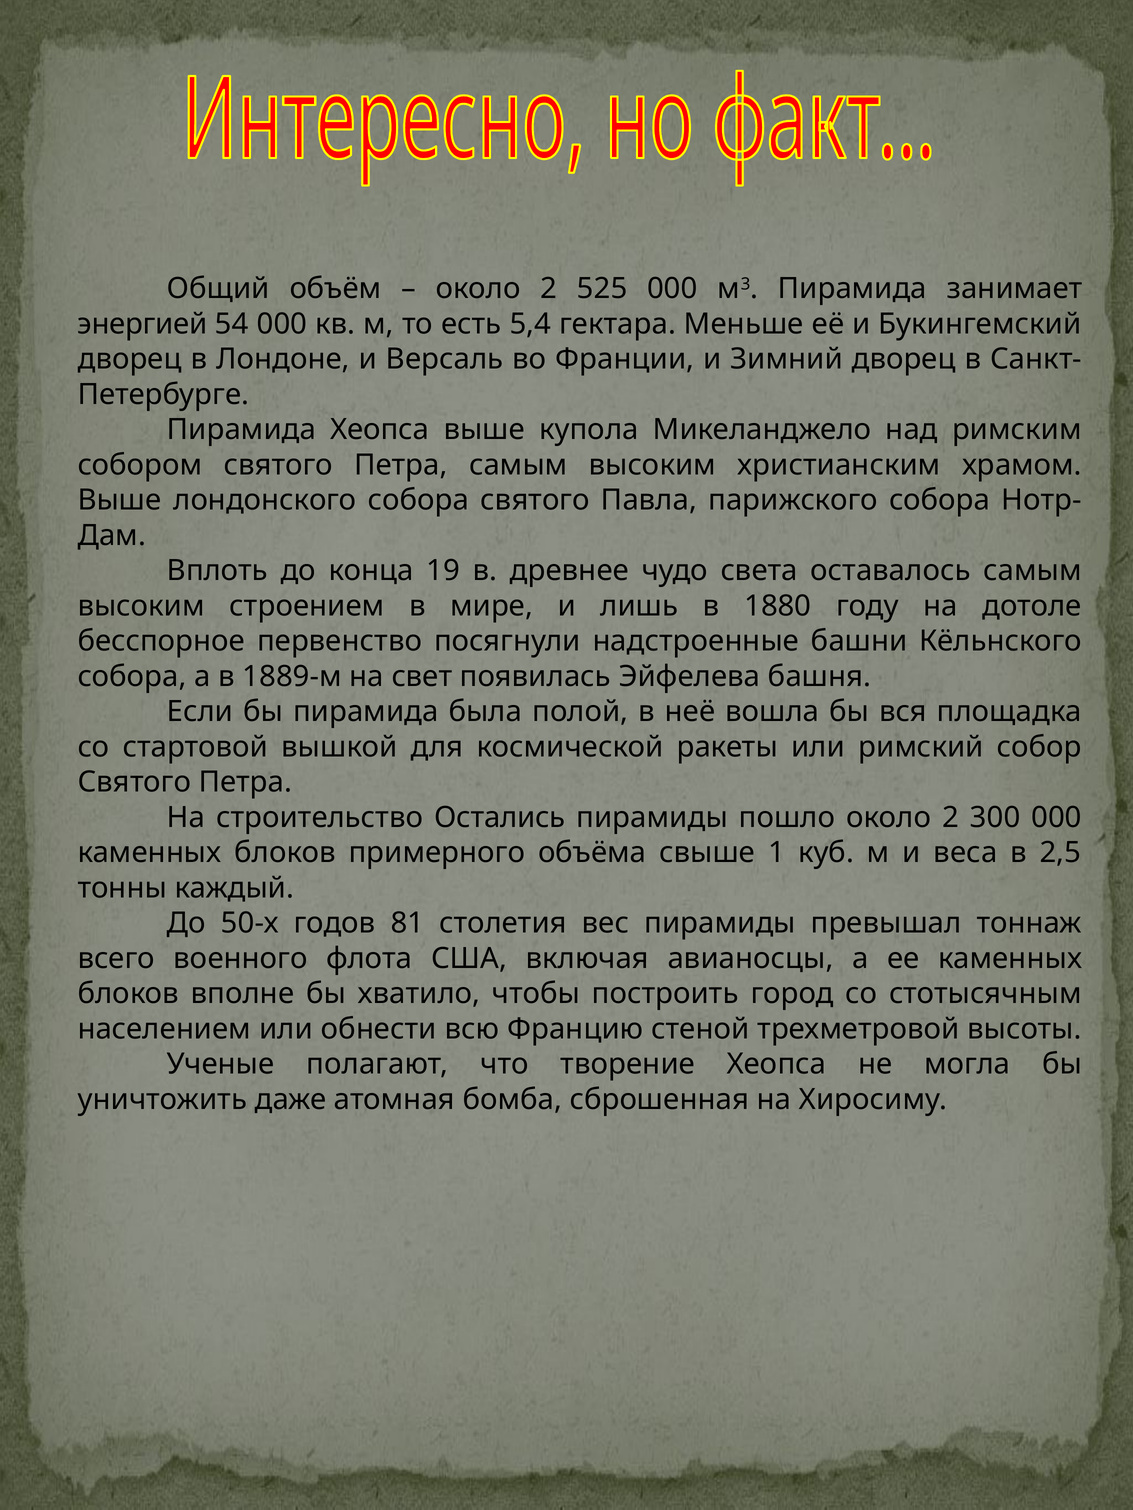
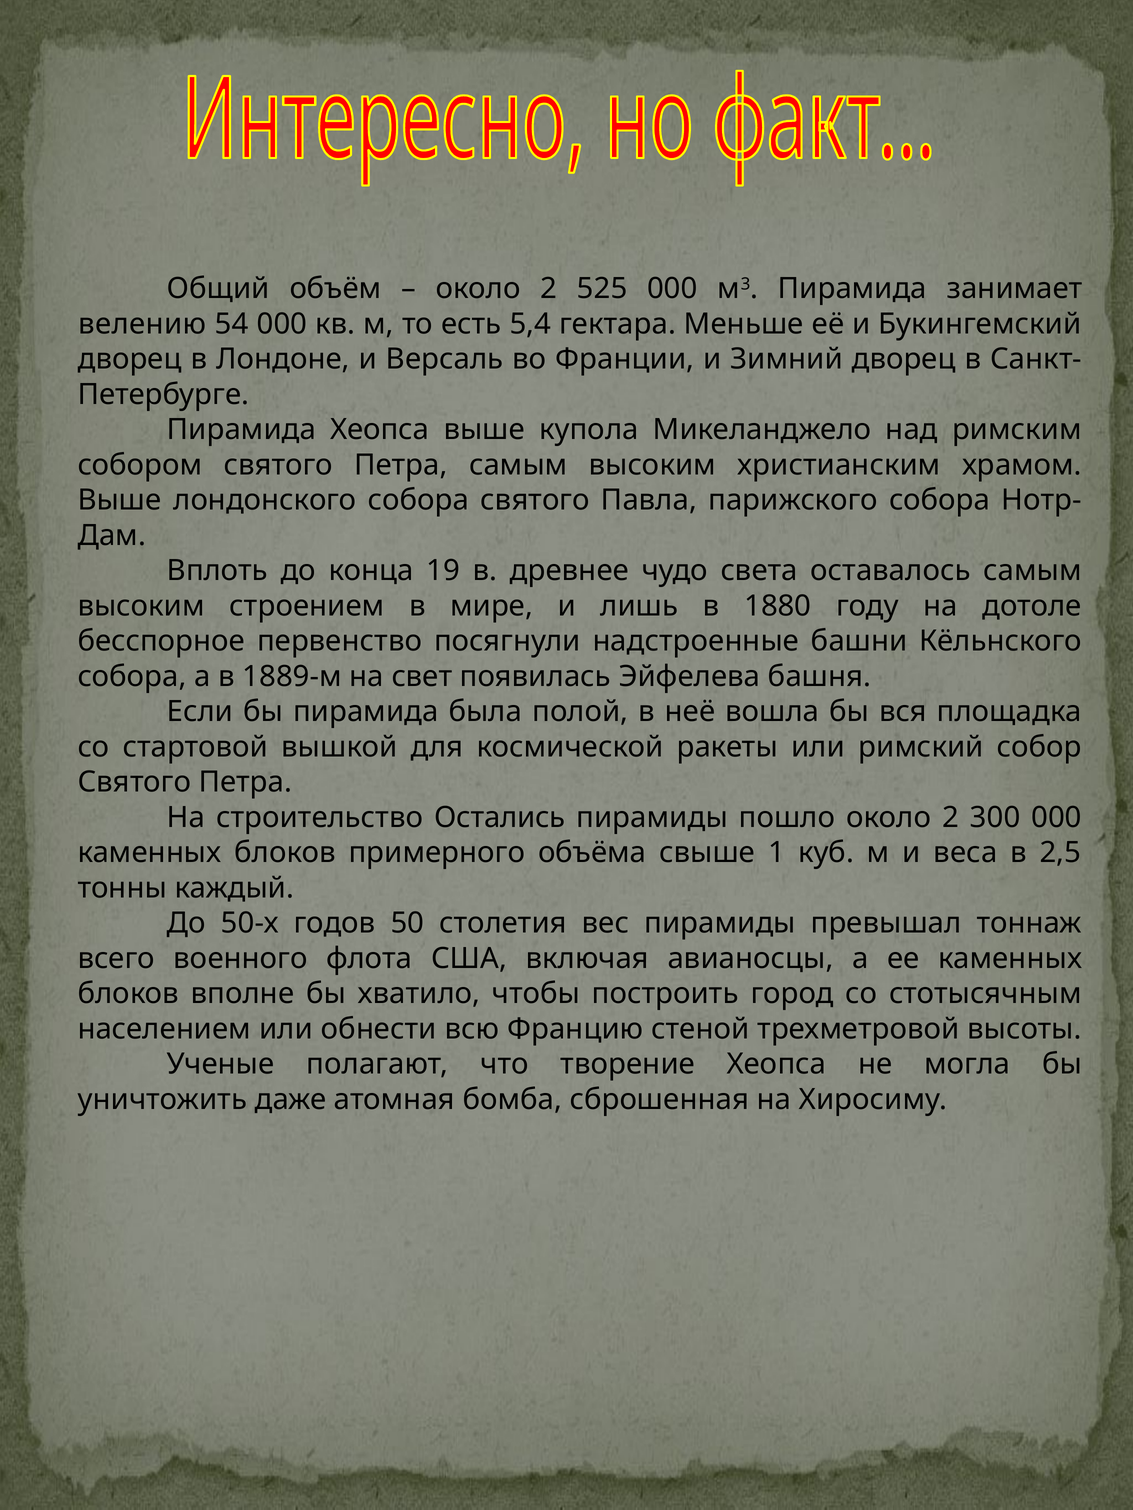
энергией: энергией -> велению
81: 81 -> 50
